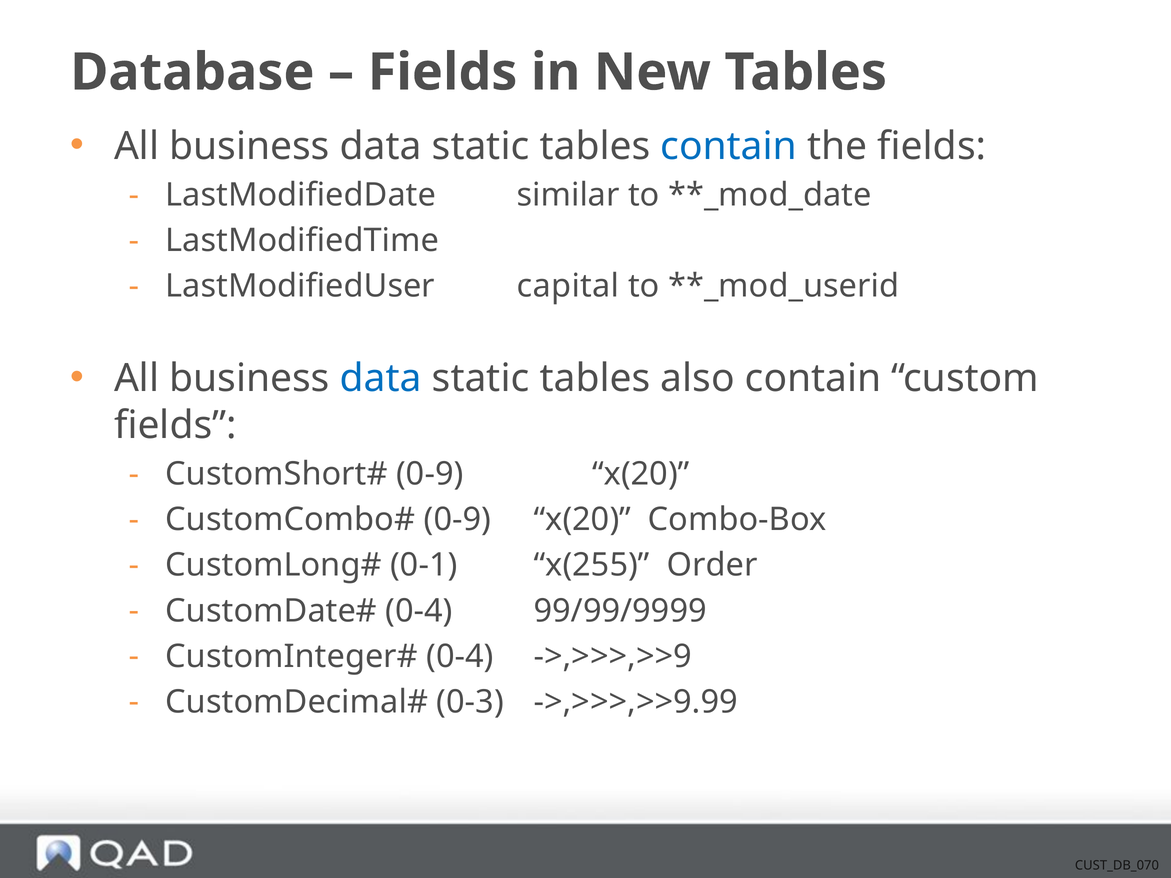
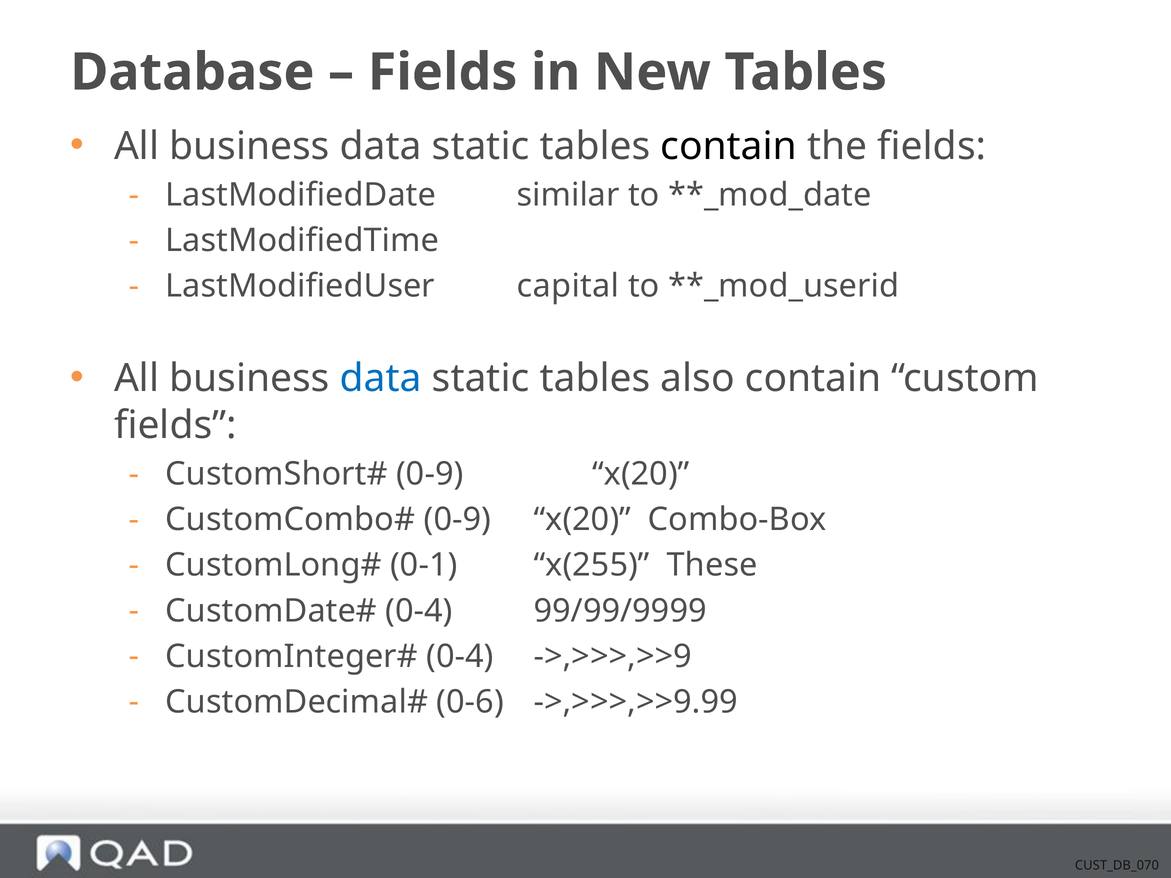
contain at (729, 146) colour: blue -> black
Order: Order -> These
0-3: 0-3 -> 0-6
